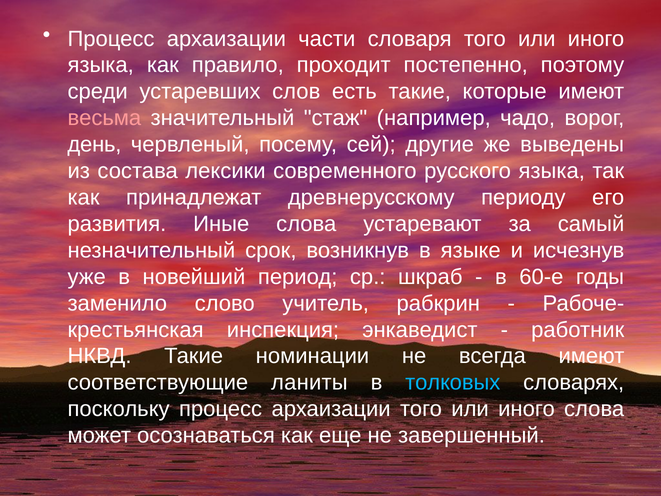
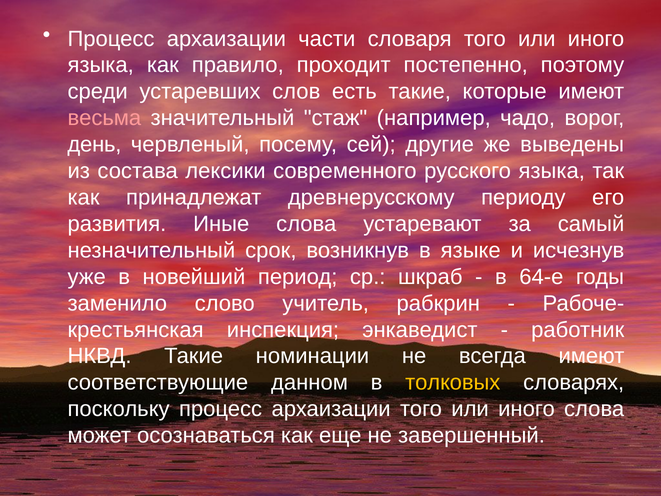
60-е: 60-е -> 64-е
ланиты: ланиты -> данном
толковых colour: light blue -> yellow
